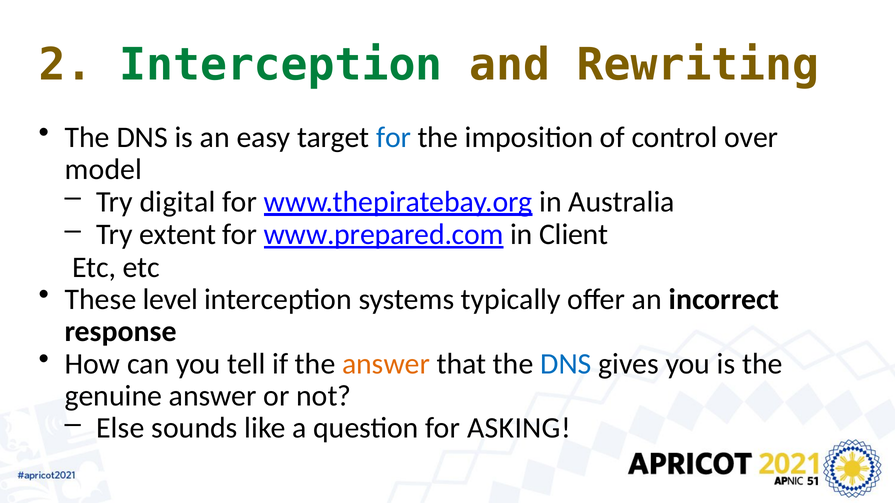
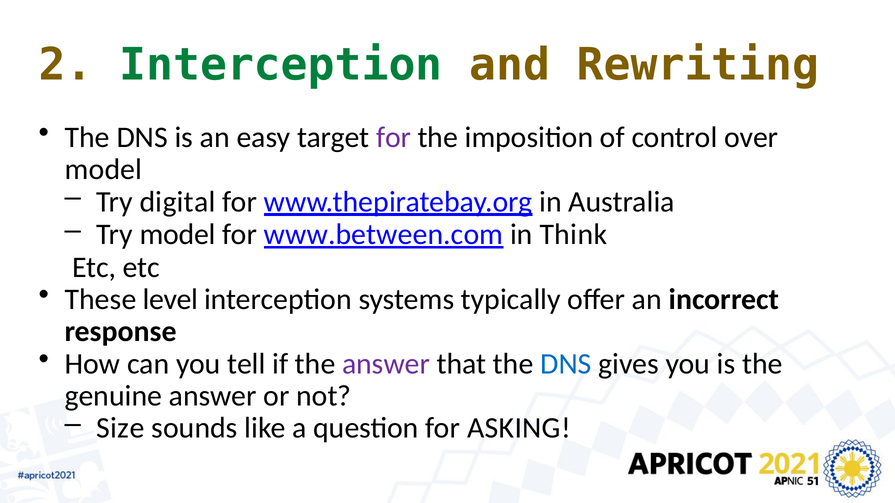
for at (394, 137) colour: blue -> purple
Try extent: extent -> model
www.prepared.com: www.prepared.com -> www.between.com
Client: Client -> Think
answer at (386, 364) colour: orange -> purple
Else: Else -> Size
